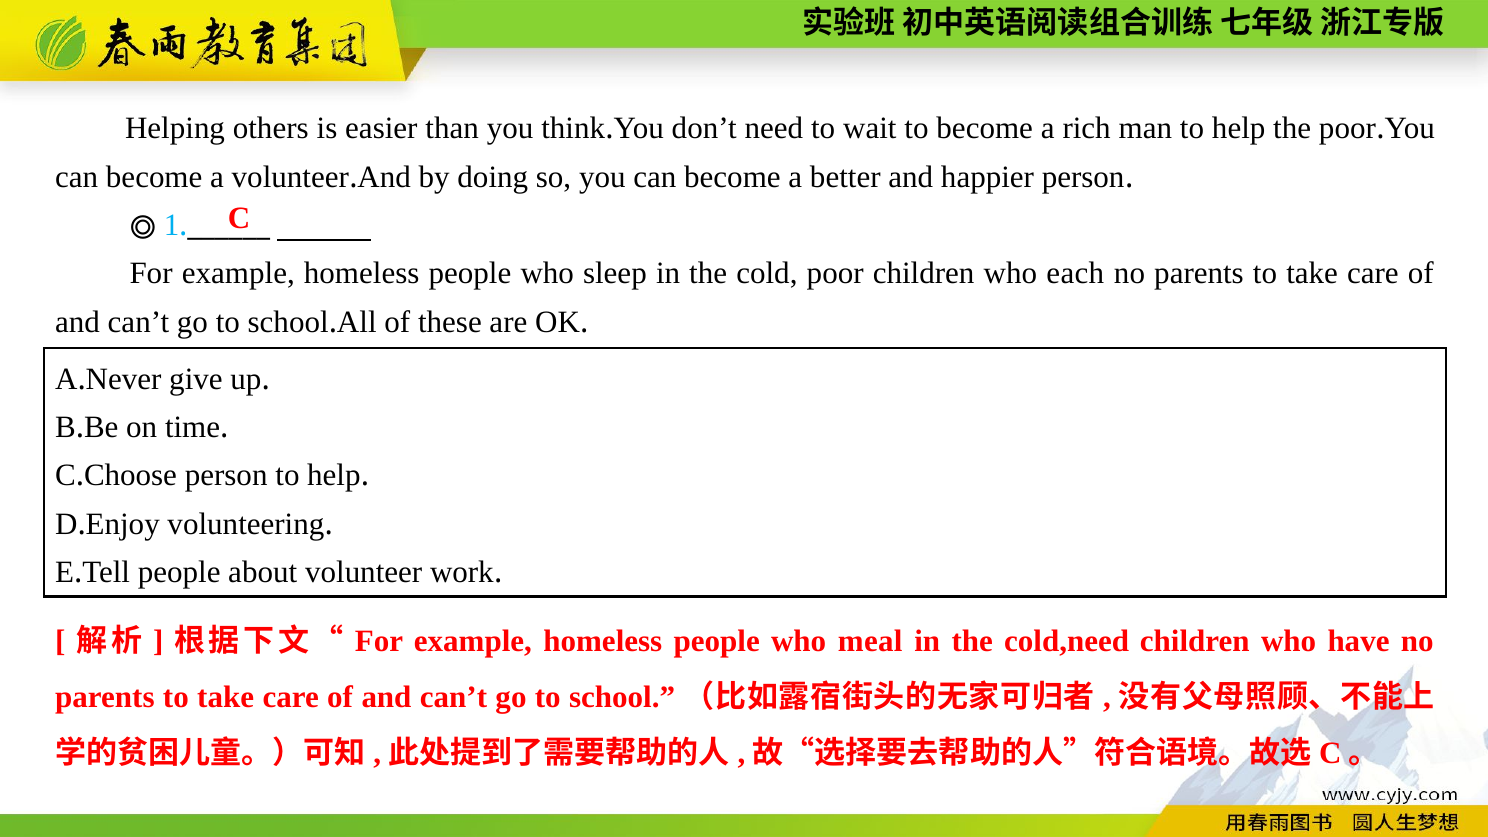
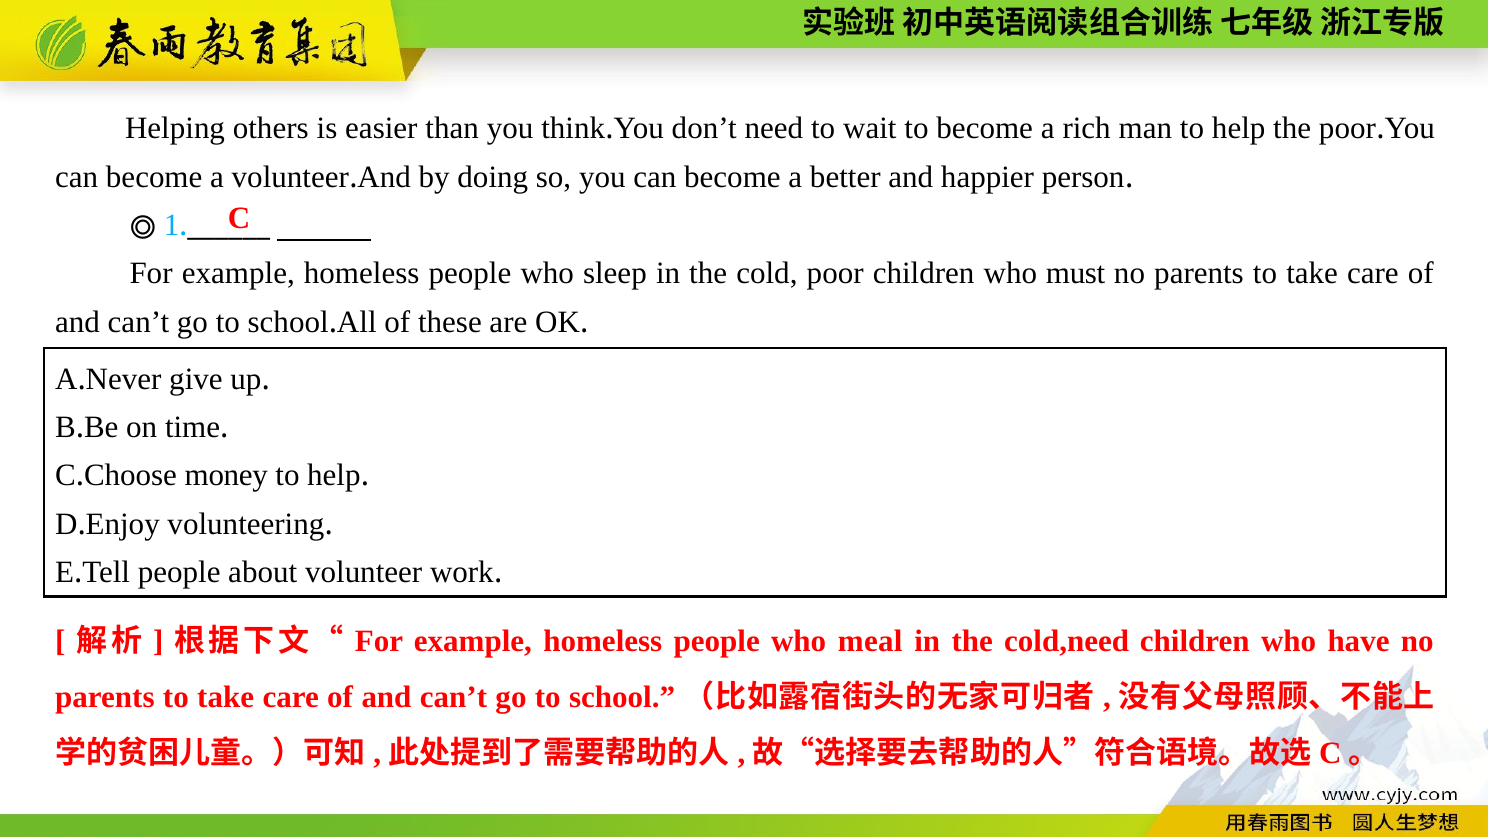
each: each -> must
person at (226, 476): person -> money
